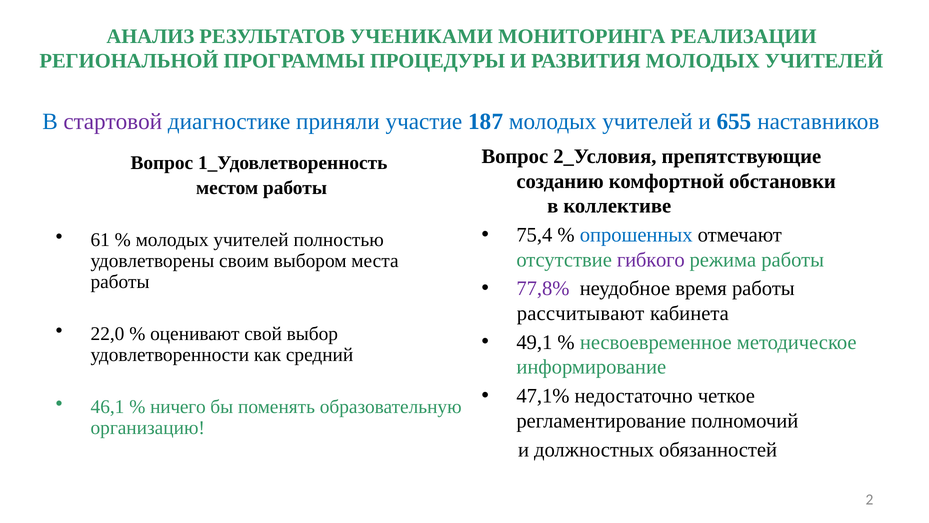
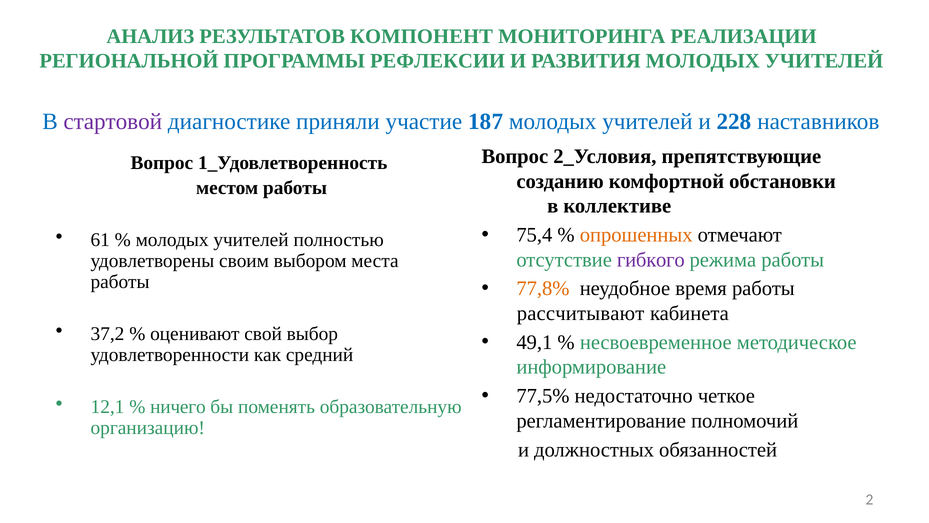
УЧЕНИКАМИ: УЧЕНИКАМИ -> КОМПОНЕНТ
ПРОЦЕДУРЫ: ПРОЦЕДУРЫ -> РЕФЛЕКСИИ
655: 655 -> 228
опрошенных colour: blue -> orange
77,8% colour: purple -> orange
22,0: 22,0 -> 37,2
47,1%: 47,1% -> 77,5%
46,1: 46,1 -> 12,1
